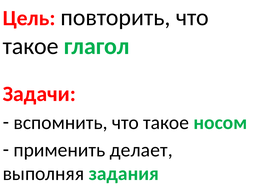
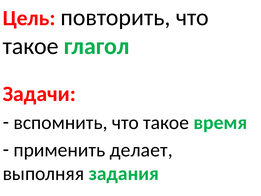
носом: носом -> время
